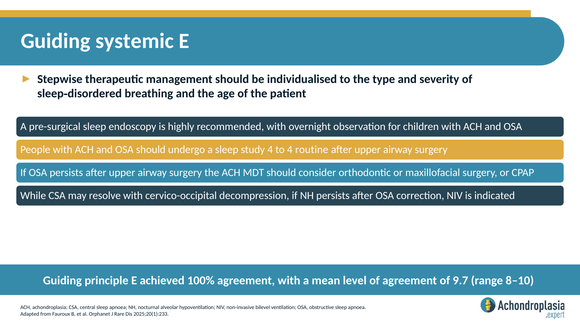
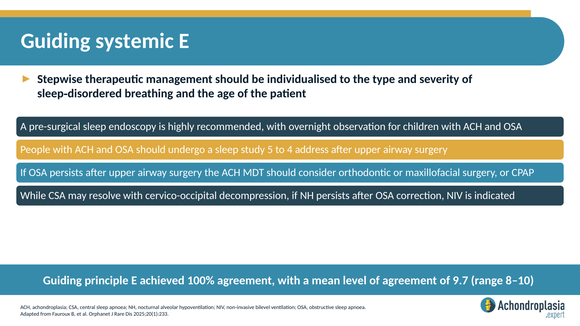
study 4: 4 -> 5
routine: routine -> address
